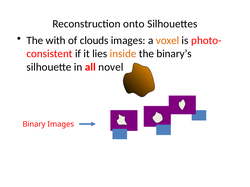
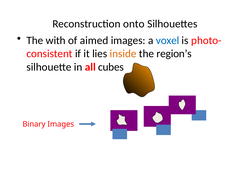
clouds: clouds -> aimed
voxel colour: orange -> blue
binary’s: binary’s -> region’s
novel: novel -> cubes
